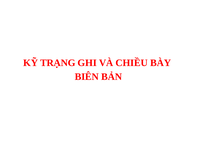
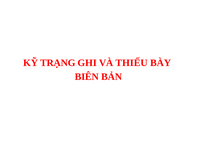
CHIỀU: CHIỀU -> THIẾU
